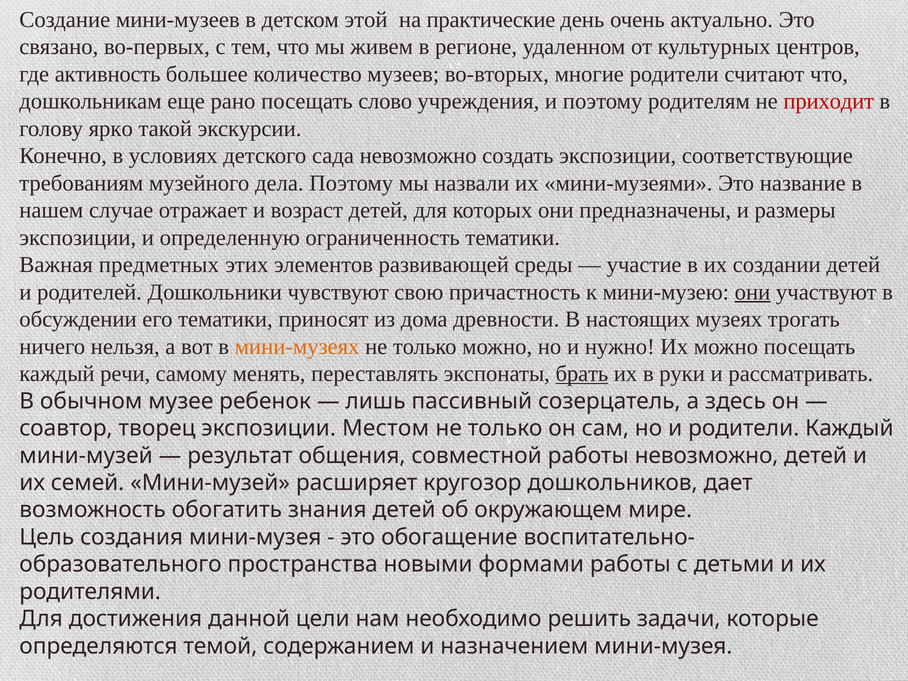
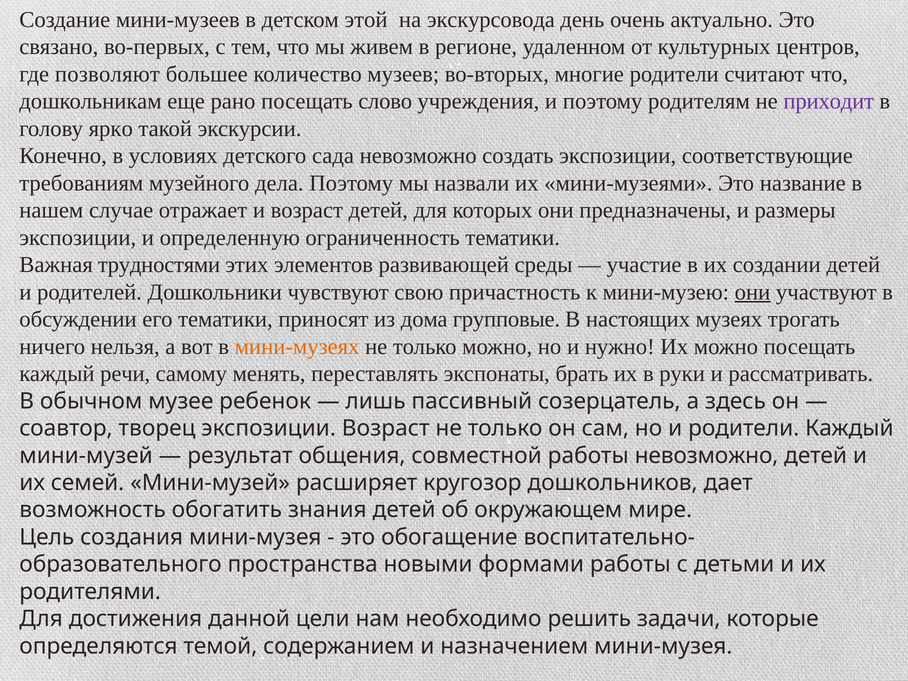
практические: практические -> экскурсовода
активность: активность -> позволяют
приходит colour: red -> purple
предметных: предметных -> трудностями
древности: древности -> групповые
брать underline: present -> none
экспозиции Местом: Местом -> Возраст
